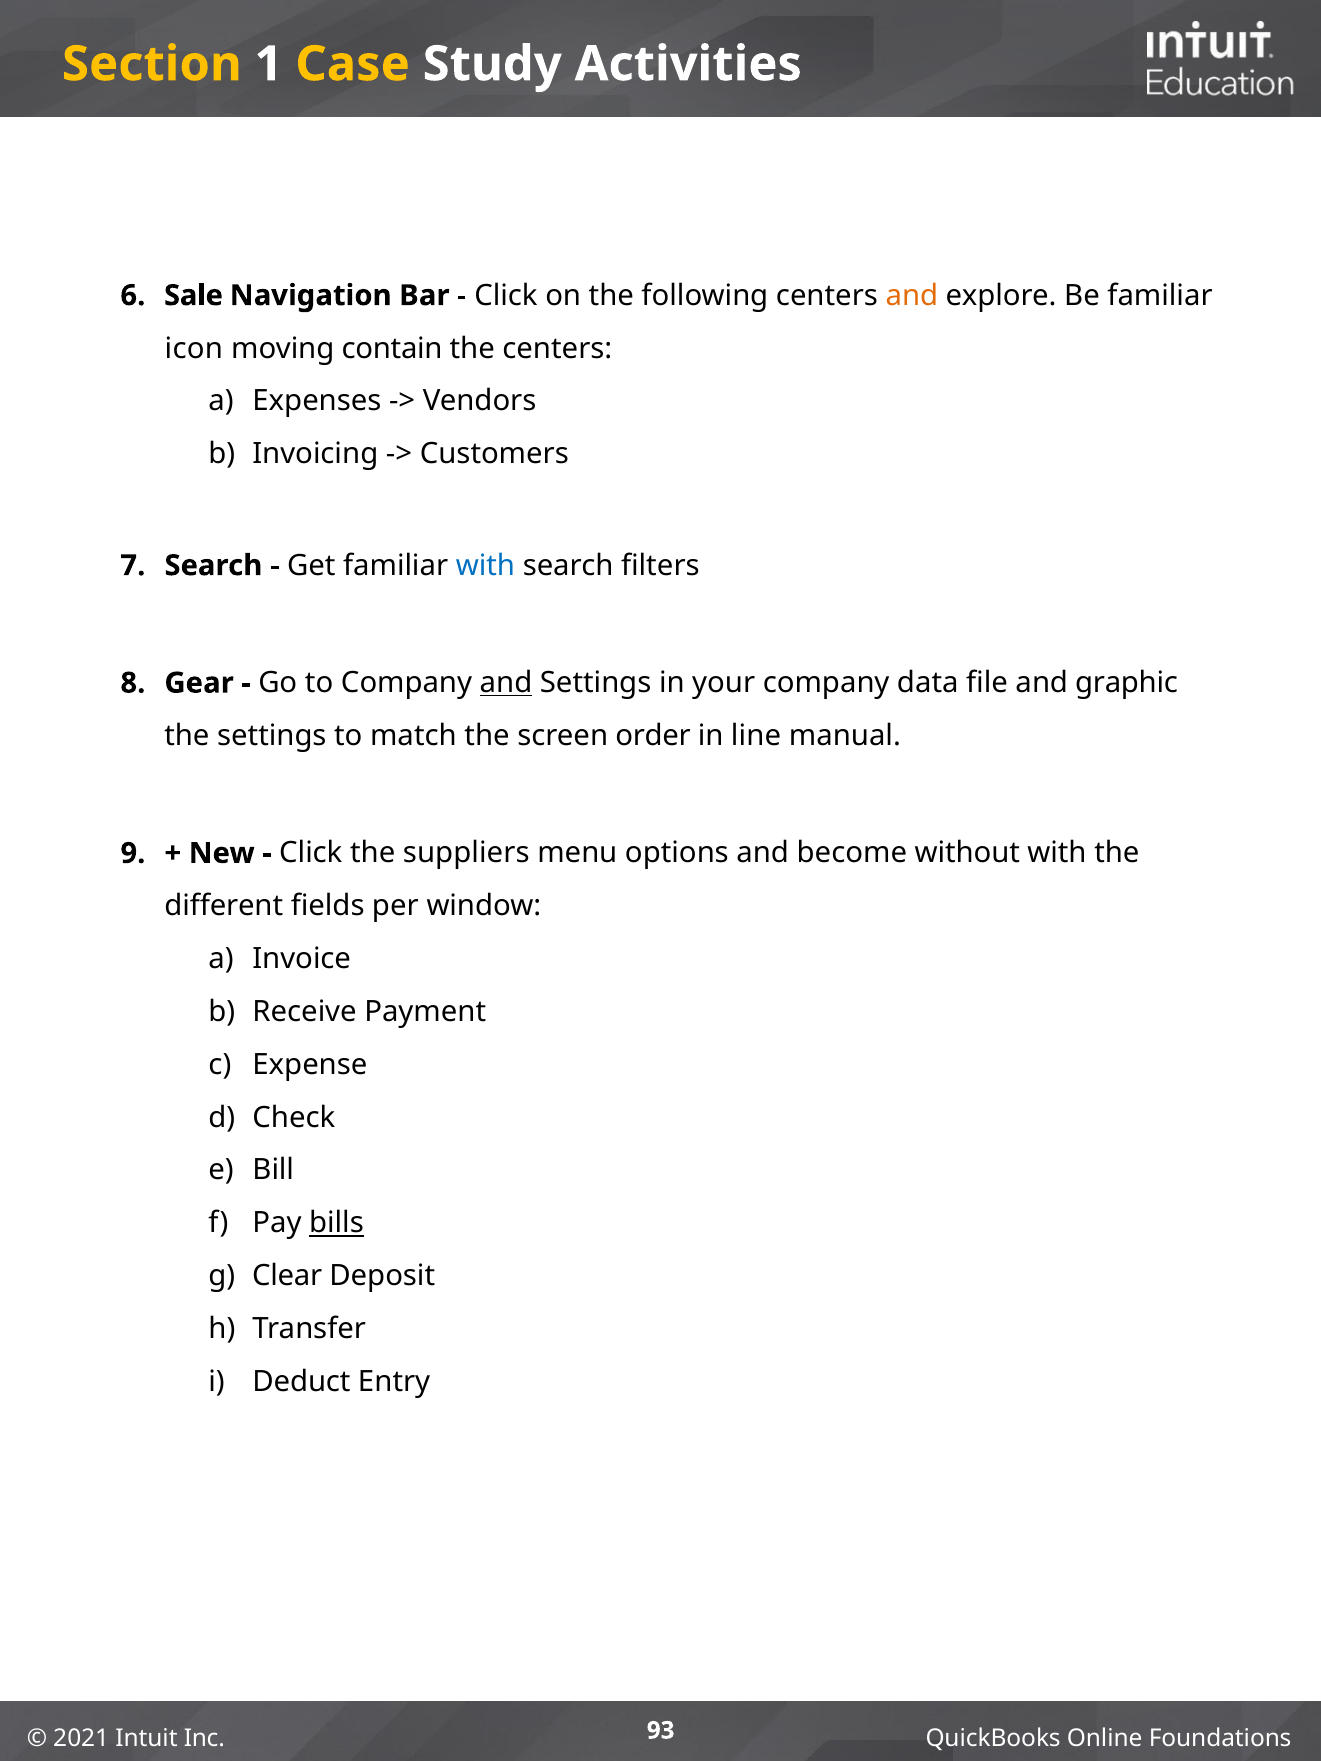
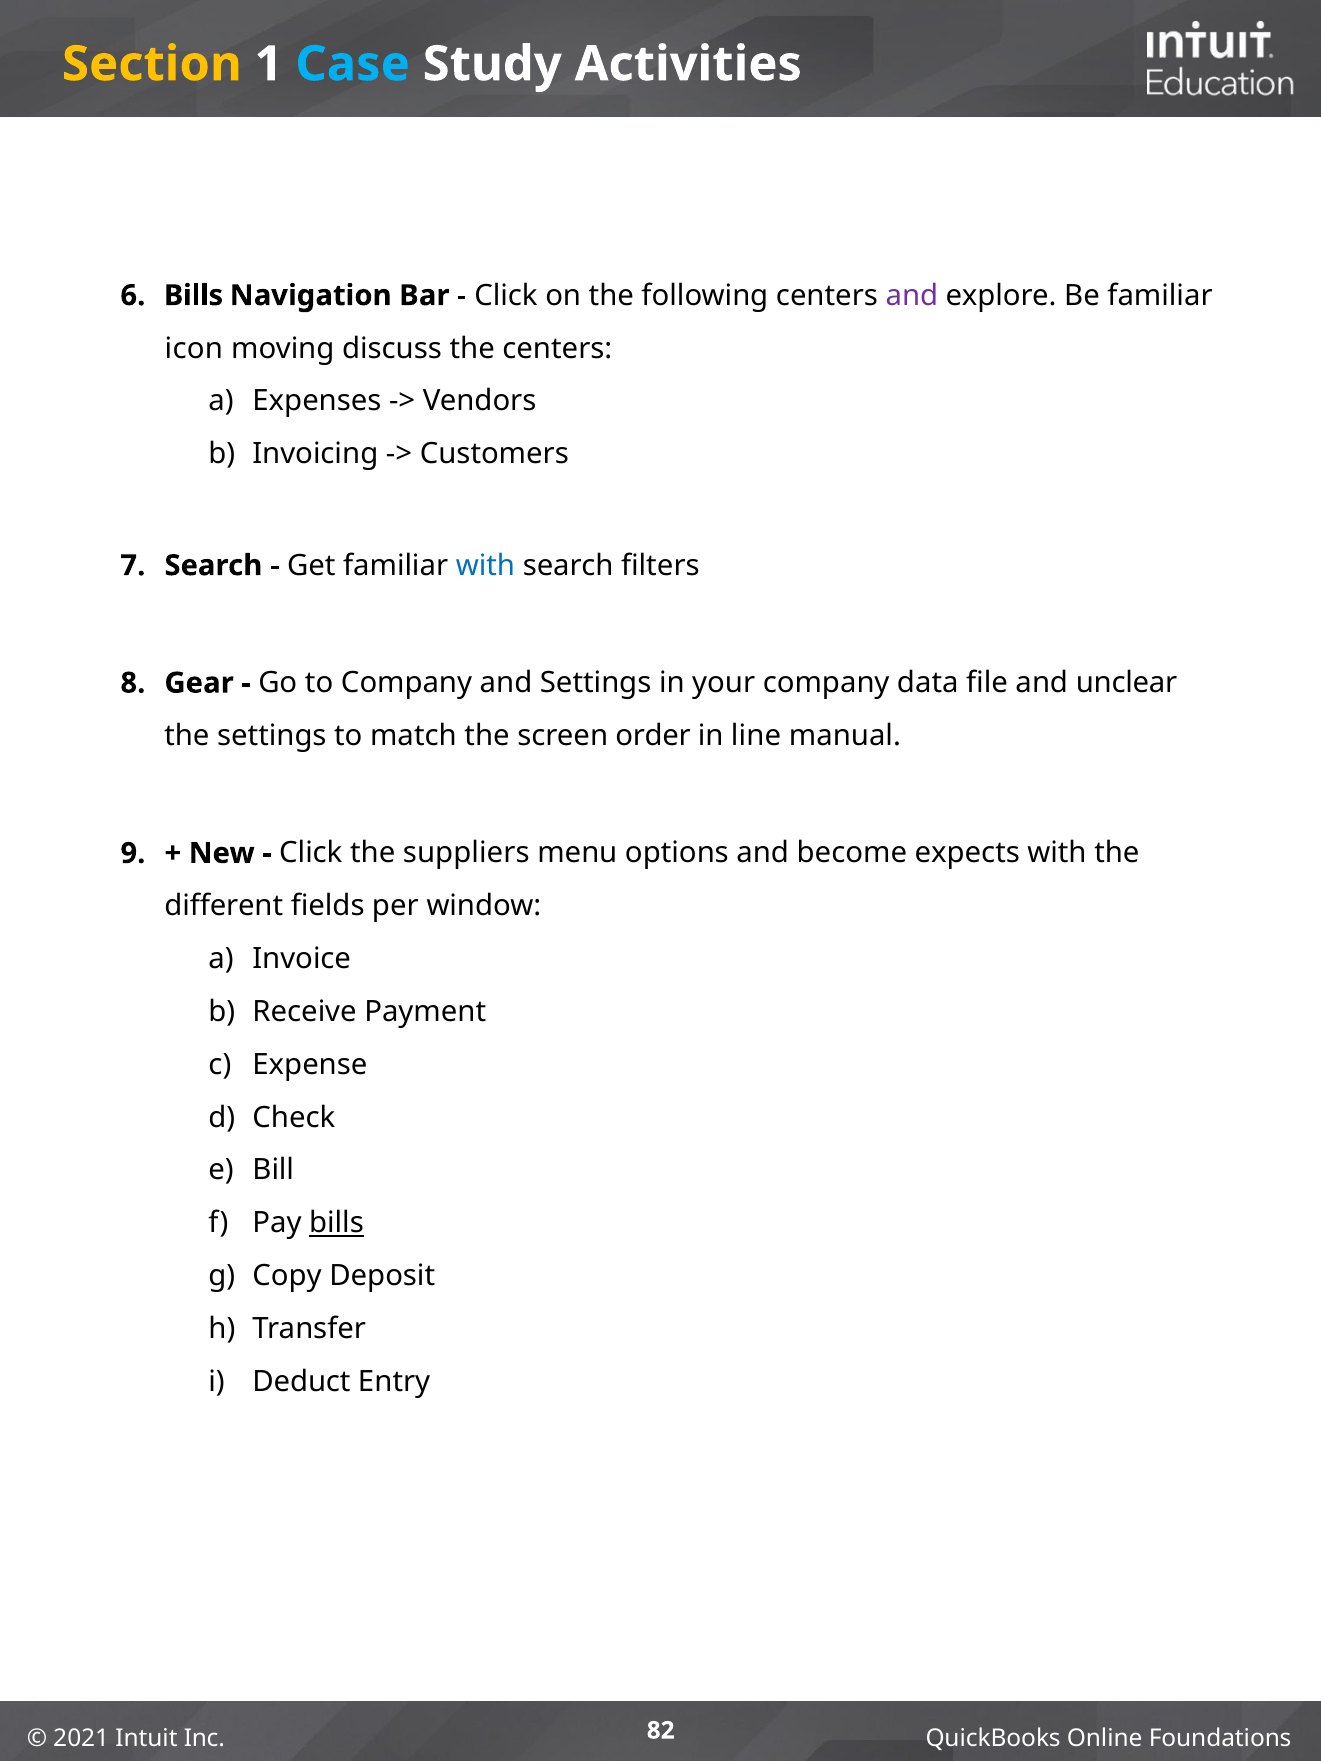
Case colour: yellow -> light blue
Sale at (193, 296): Sale -> Bills
and at (912, 296) colour: orange -> purple
contain: contain -> discuss
and at (506, 683) underline: present -> none
graphic: graphic -> unclear
without: without -> expects
Clear: Clear -> Copy
93: 93 -> 82
